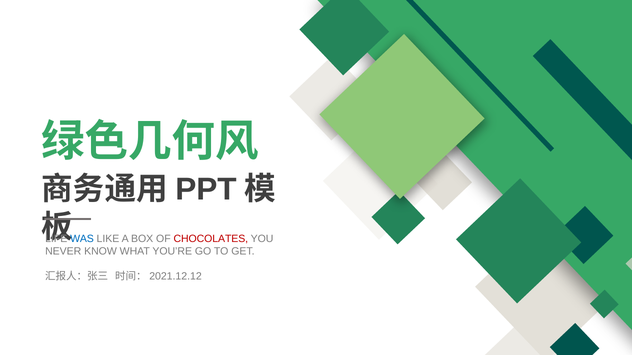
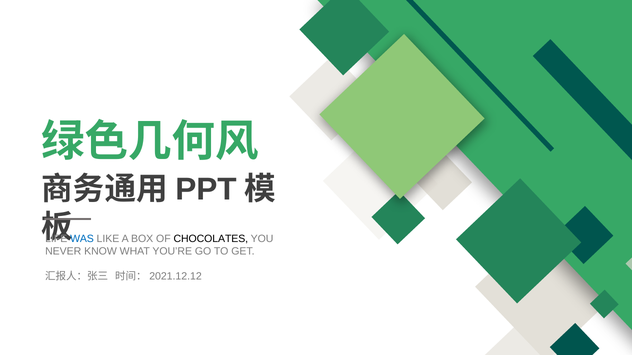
CHOCOLATES colour: red -> black
